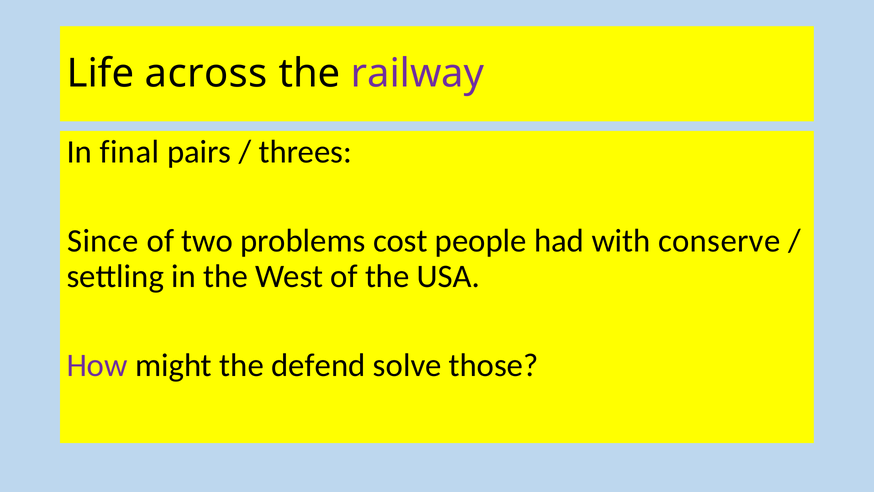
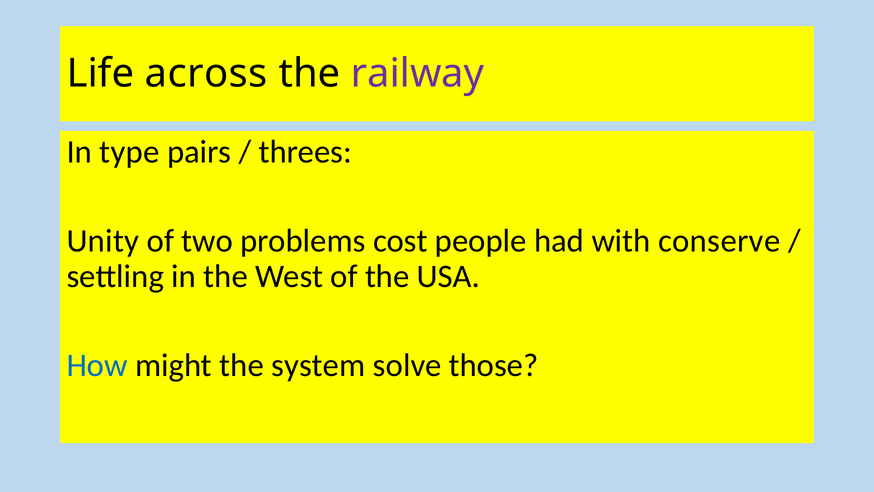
final: final -> type
Since: Since -> Unity
How colour: purple -> blue
defend: defend -> system
